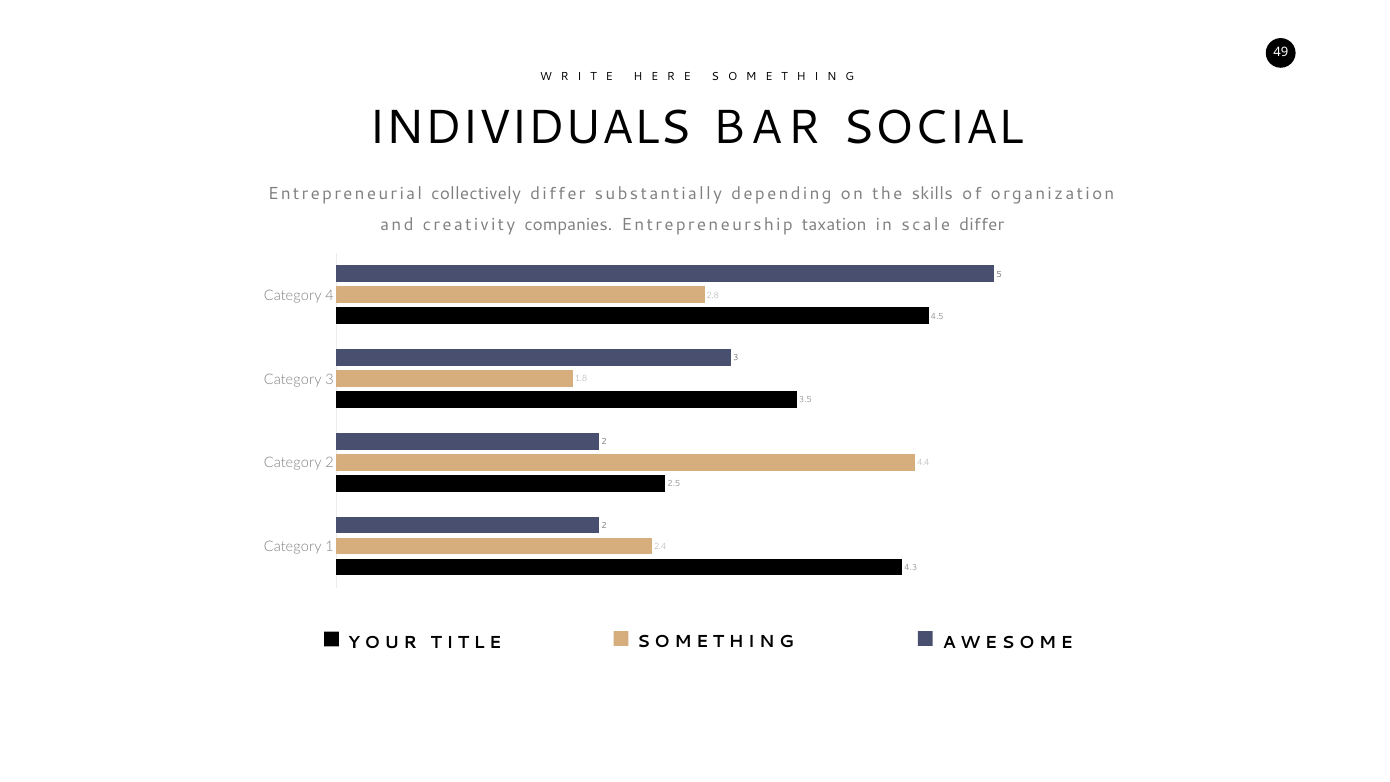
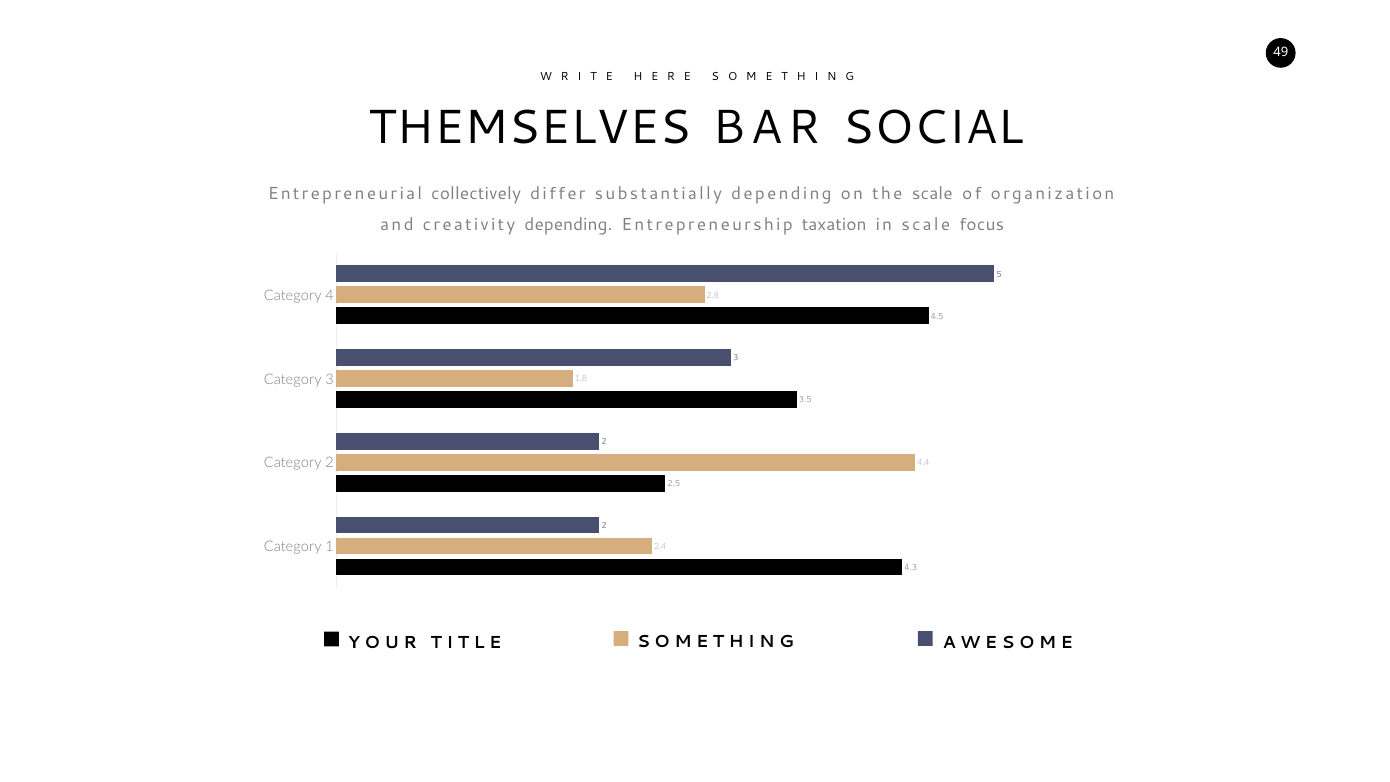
INDIVIDUALS: INDIVIDUALS -> THEMSELVES
the skills: skills -> scale
creativity companies: companies -> depending
scale differ: differ -> focus
